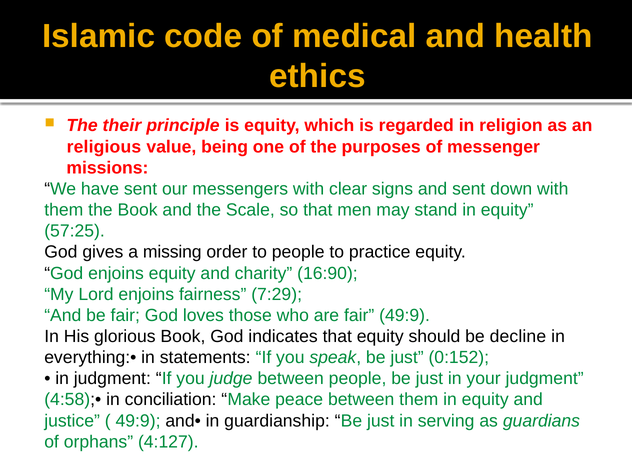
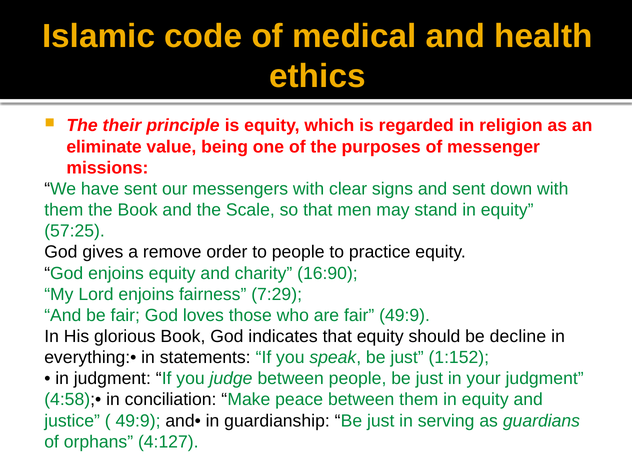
religious: religious -> eliminate
missing: missing -> remove
0:152: 0:152 -> 1:152
